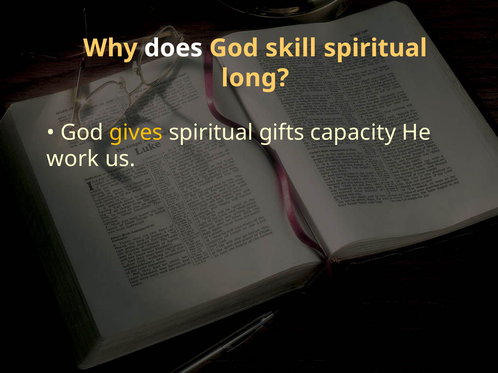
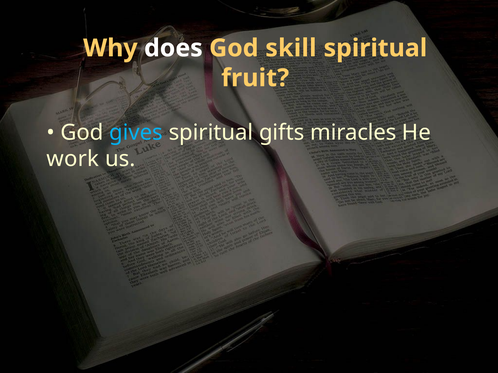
long: long -> fruit
gives colour: yellow -> light blue
capacity: capacity -> miracles
